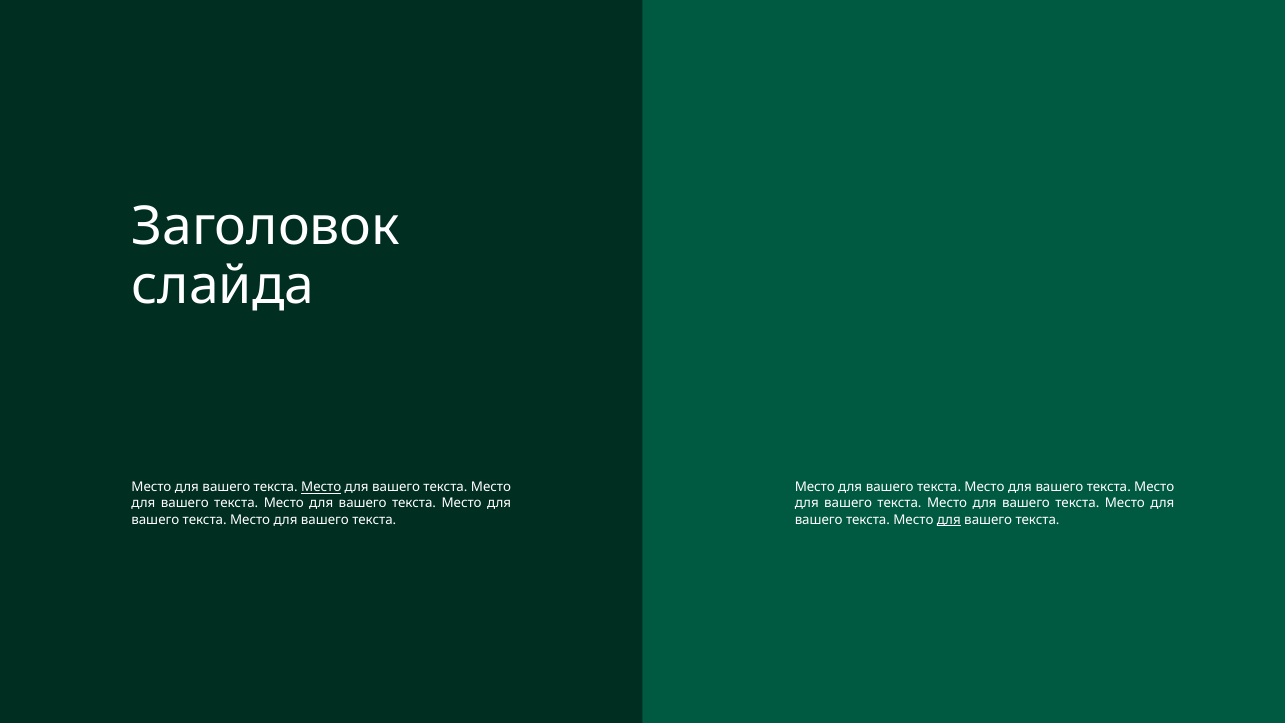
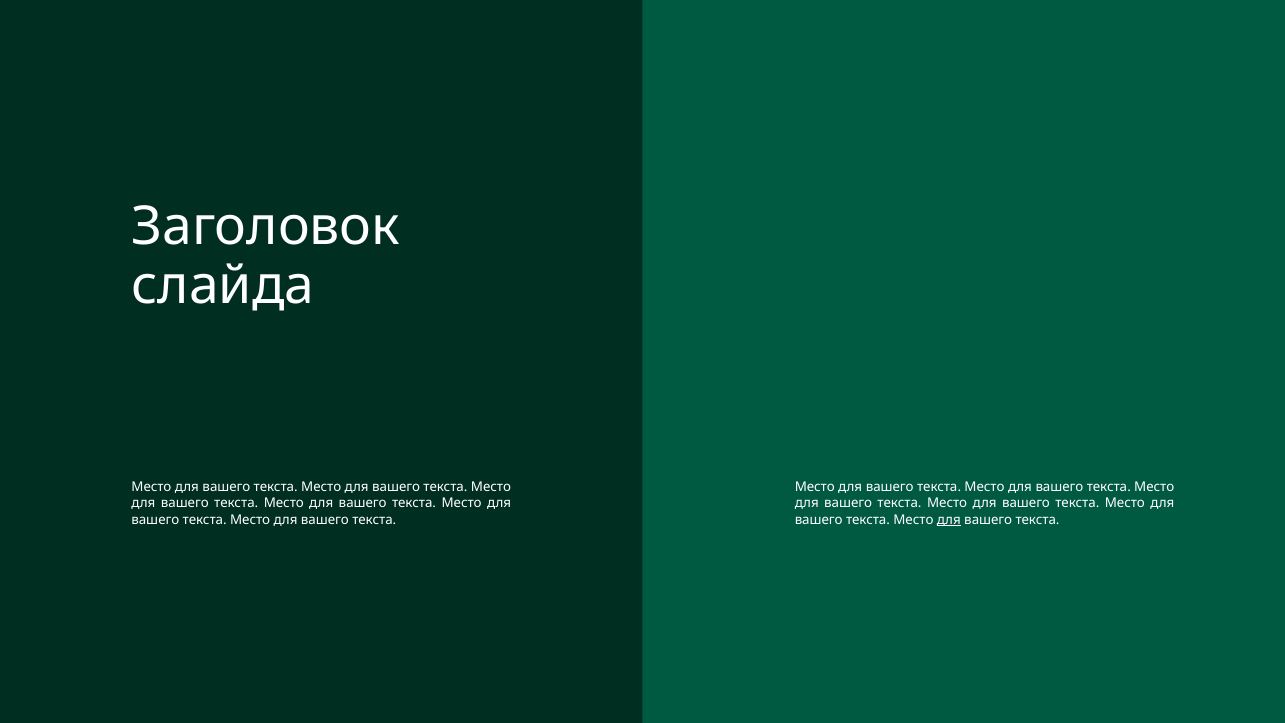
Место at (321, 487) underline: present -> none
